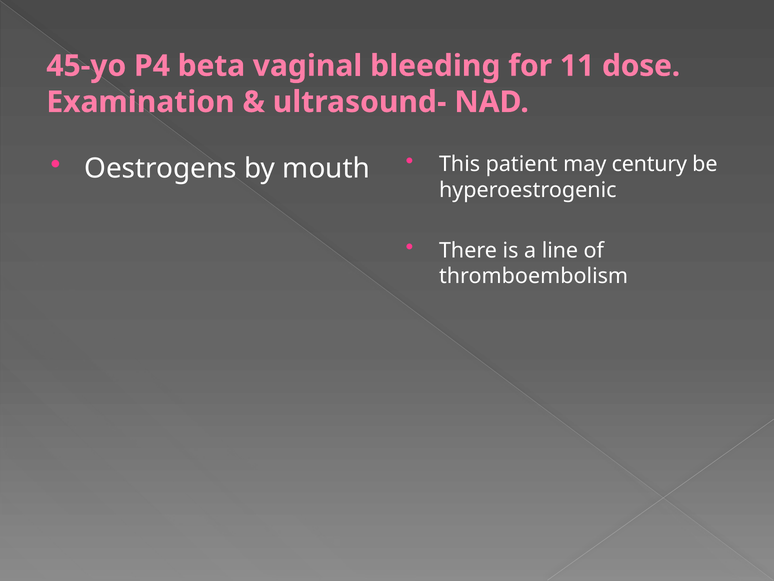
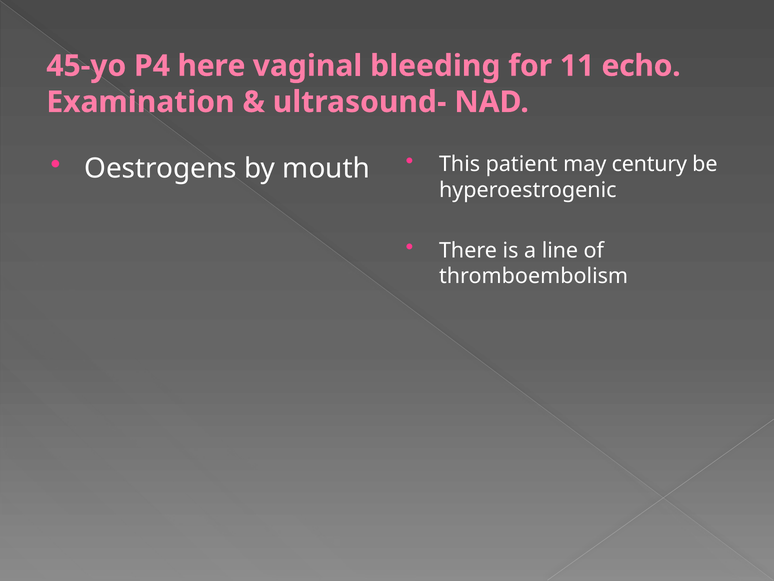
beta: beta -> here
dose: dose -> echo
